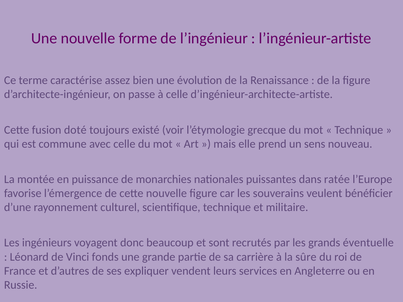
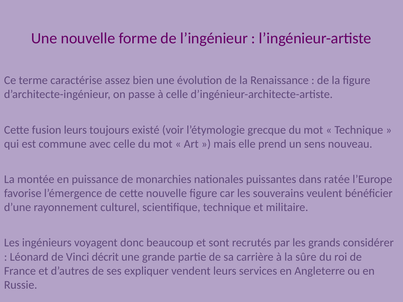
fusion doté: doté -> leurs
éventuelle: éventuelle -> considérer
fonds: fonds -> décrit
